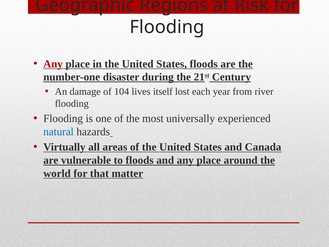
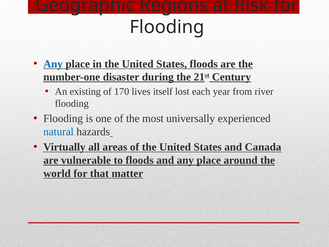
Any at (53, 64) colour: red -> blue
damage: damage -> existing
104: 104 -> 170
